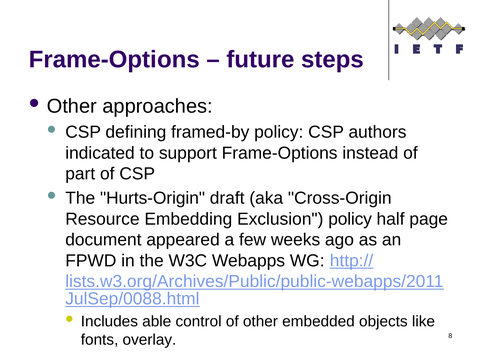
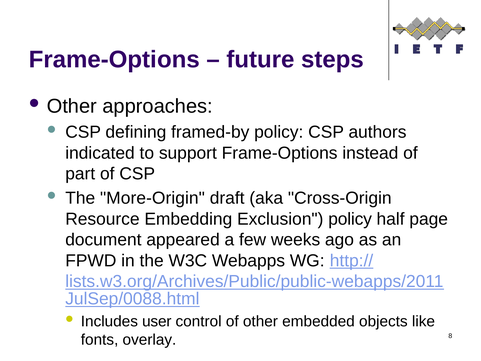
Hurts-Origin: Hurts-Origin -> More-Origin
able: able -> user
